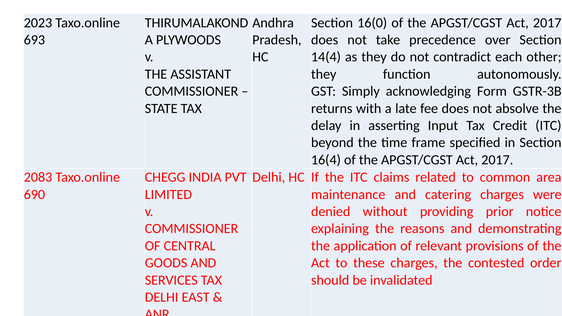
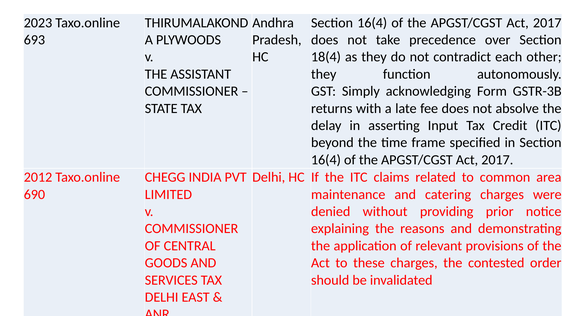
16(0 at (372, 23): 16(0 -> 16(4
14(4: 14(4 -> 18(4
2083: 2083 -> 2012
